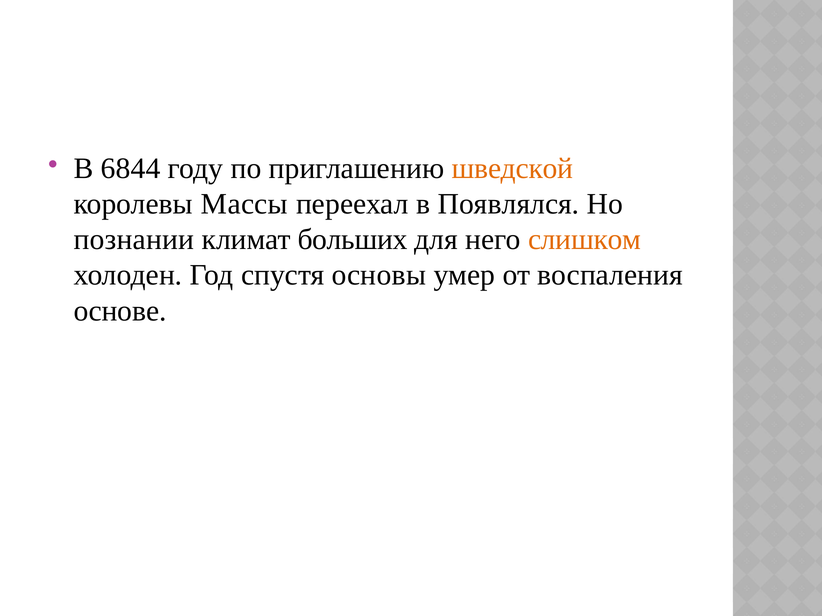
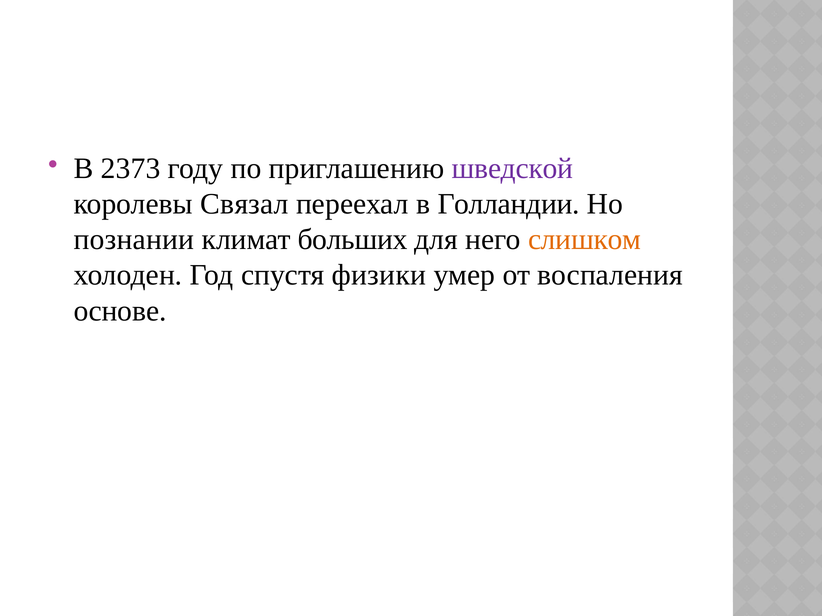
6844: 6844 -> 2373
шведской colour: orange -> purple
Массы: Массы -> Связал
Появлялся: Появлялся -> Голландии
основы: основы -> физики
